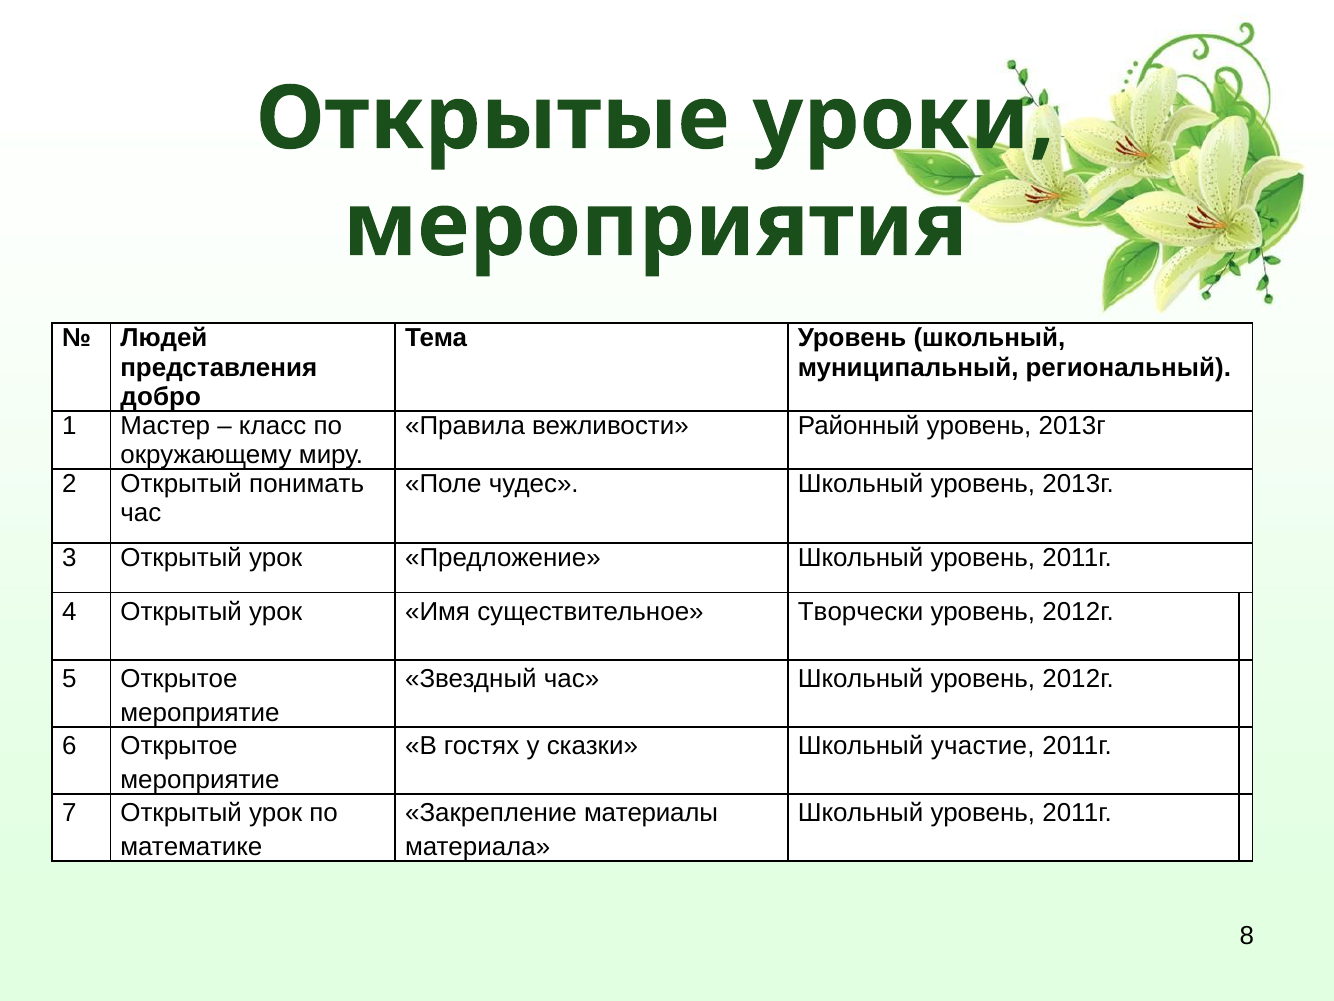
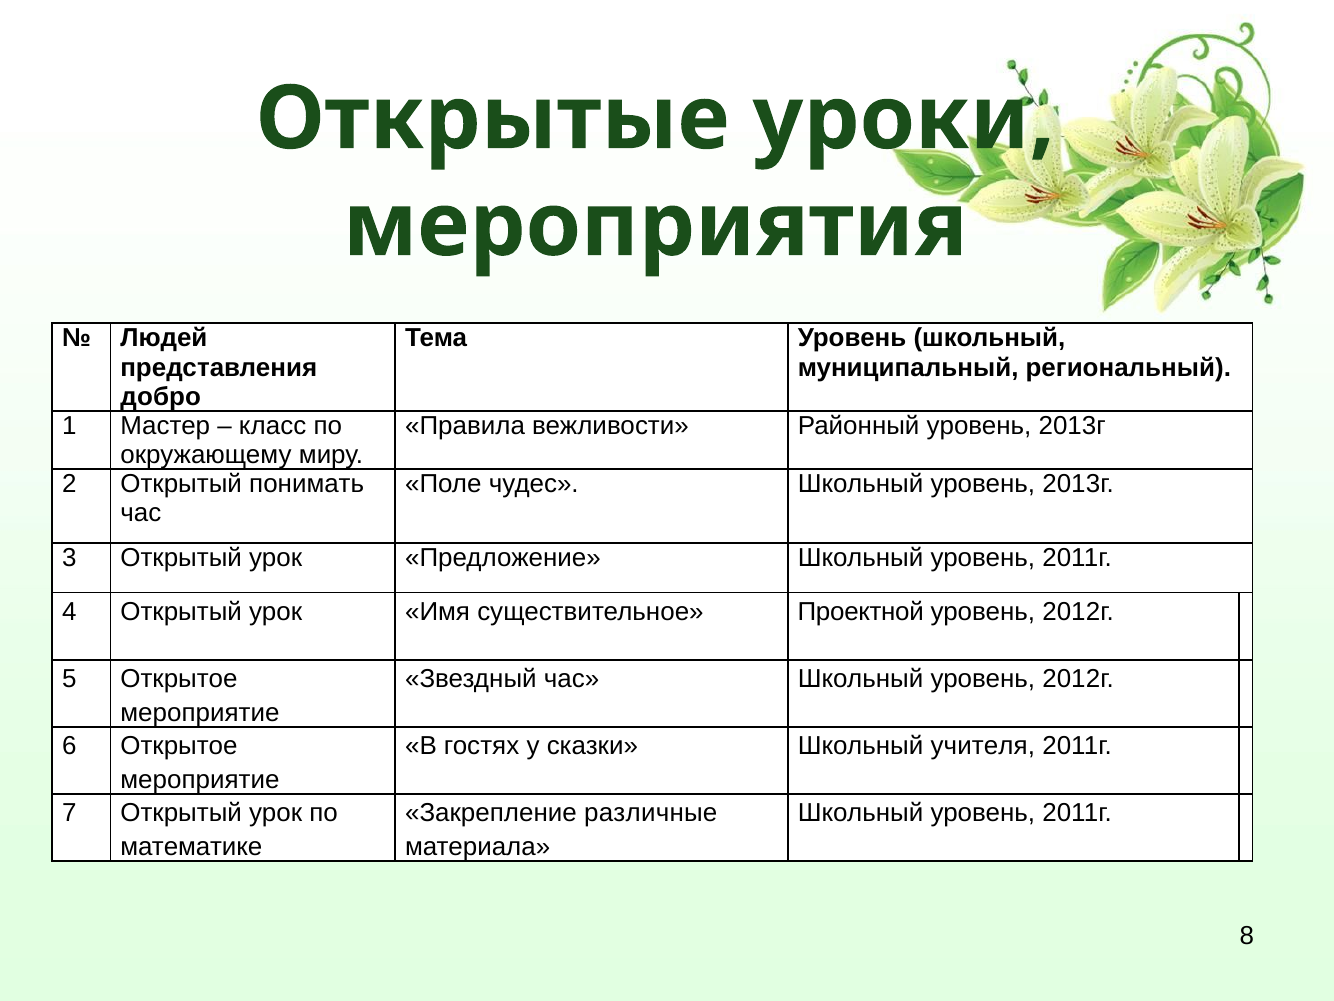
Творчески: Творчески -> Проектной
участие: участие -> учителя
материалы: материалы -> различные
